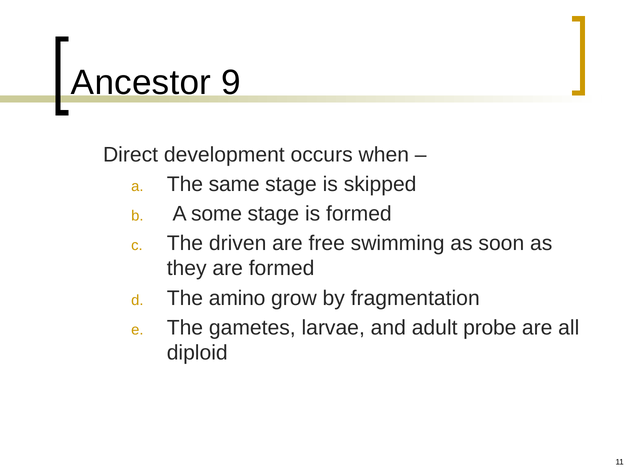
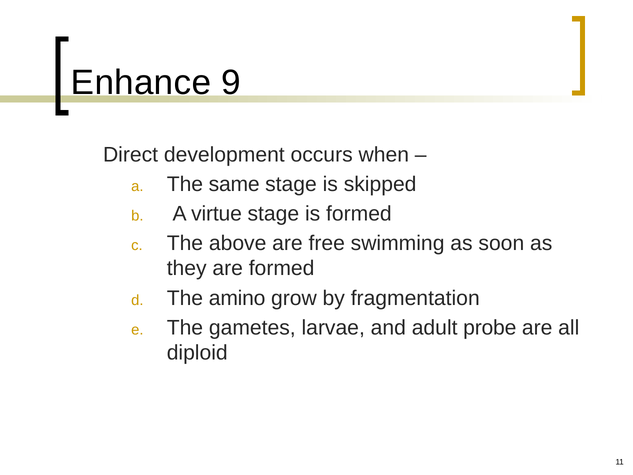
Ancestor: Ancestor -> Enhance
some: some -> virtue
driven: driven -> above
